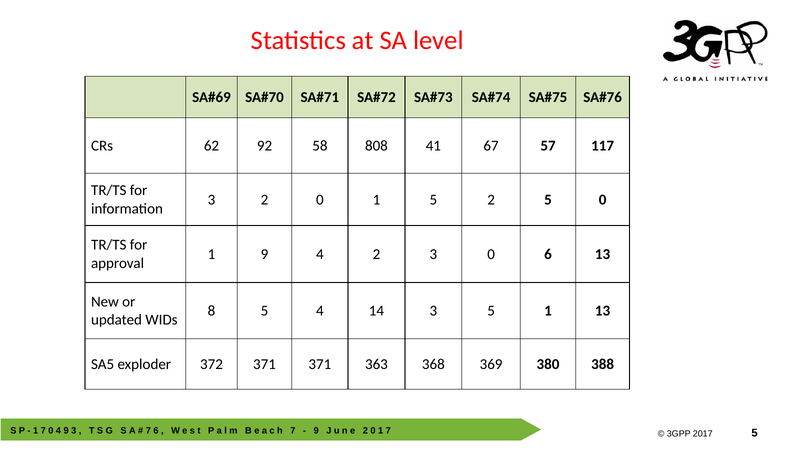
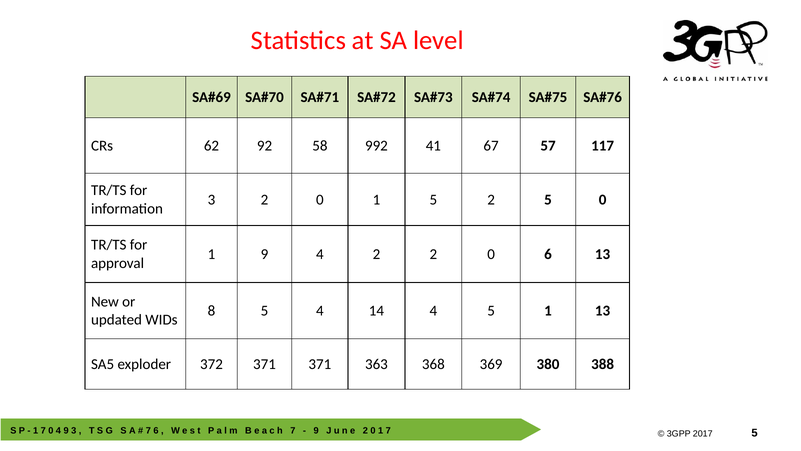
808: 808 -> 992
2 3: 3 -> 2
14 3: 3 -> 4
